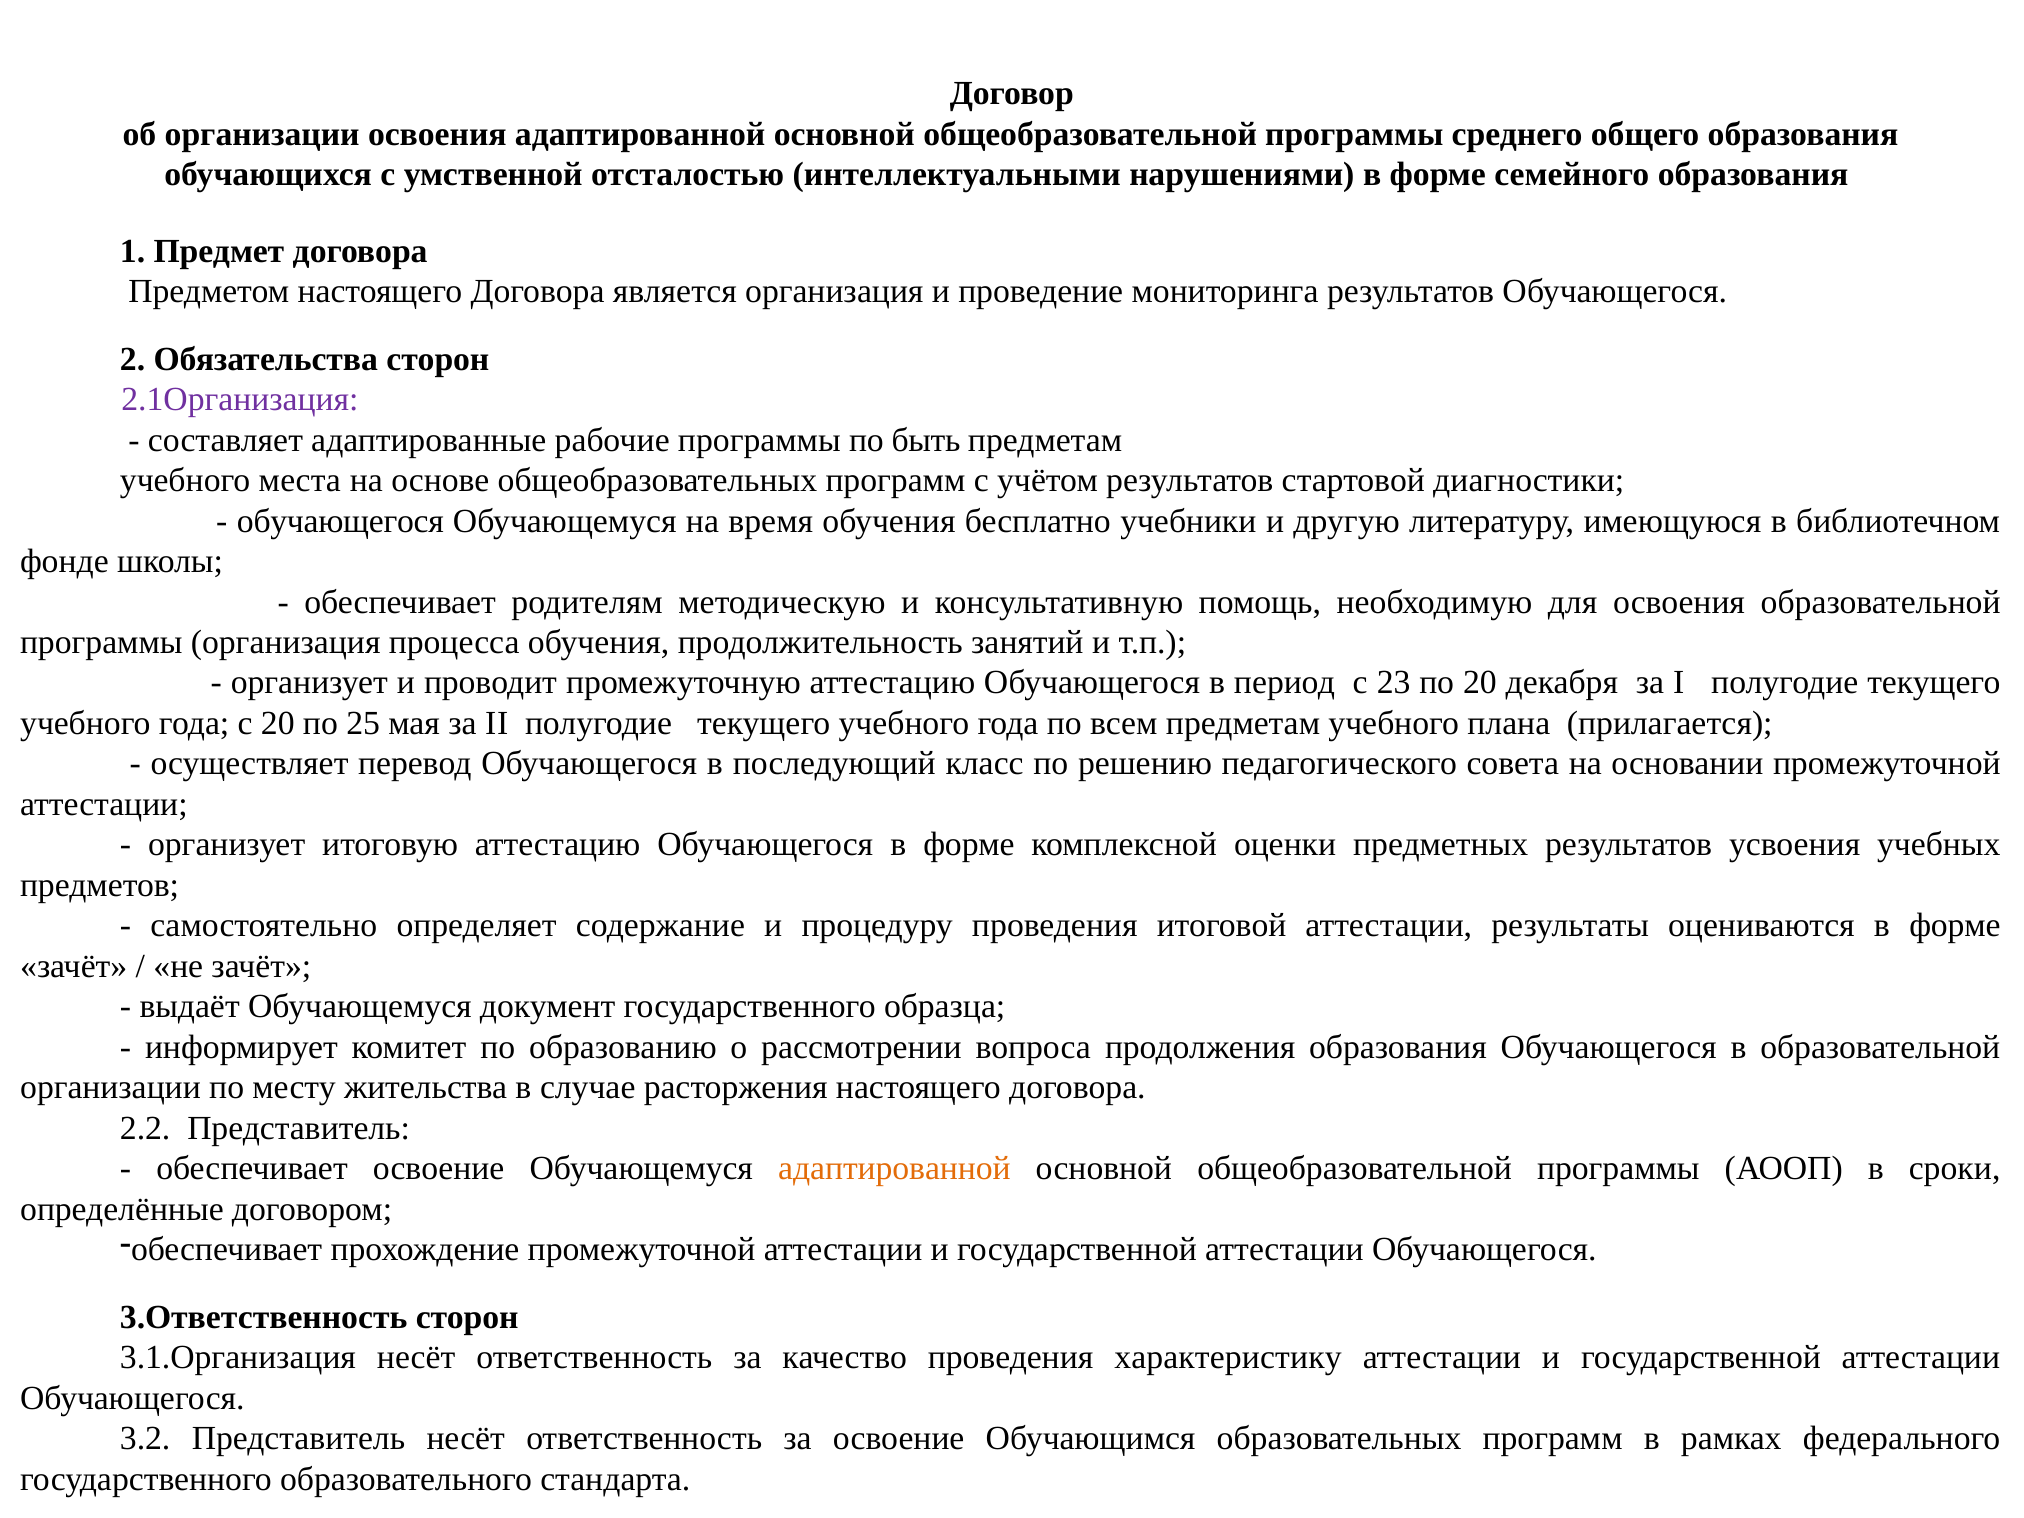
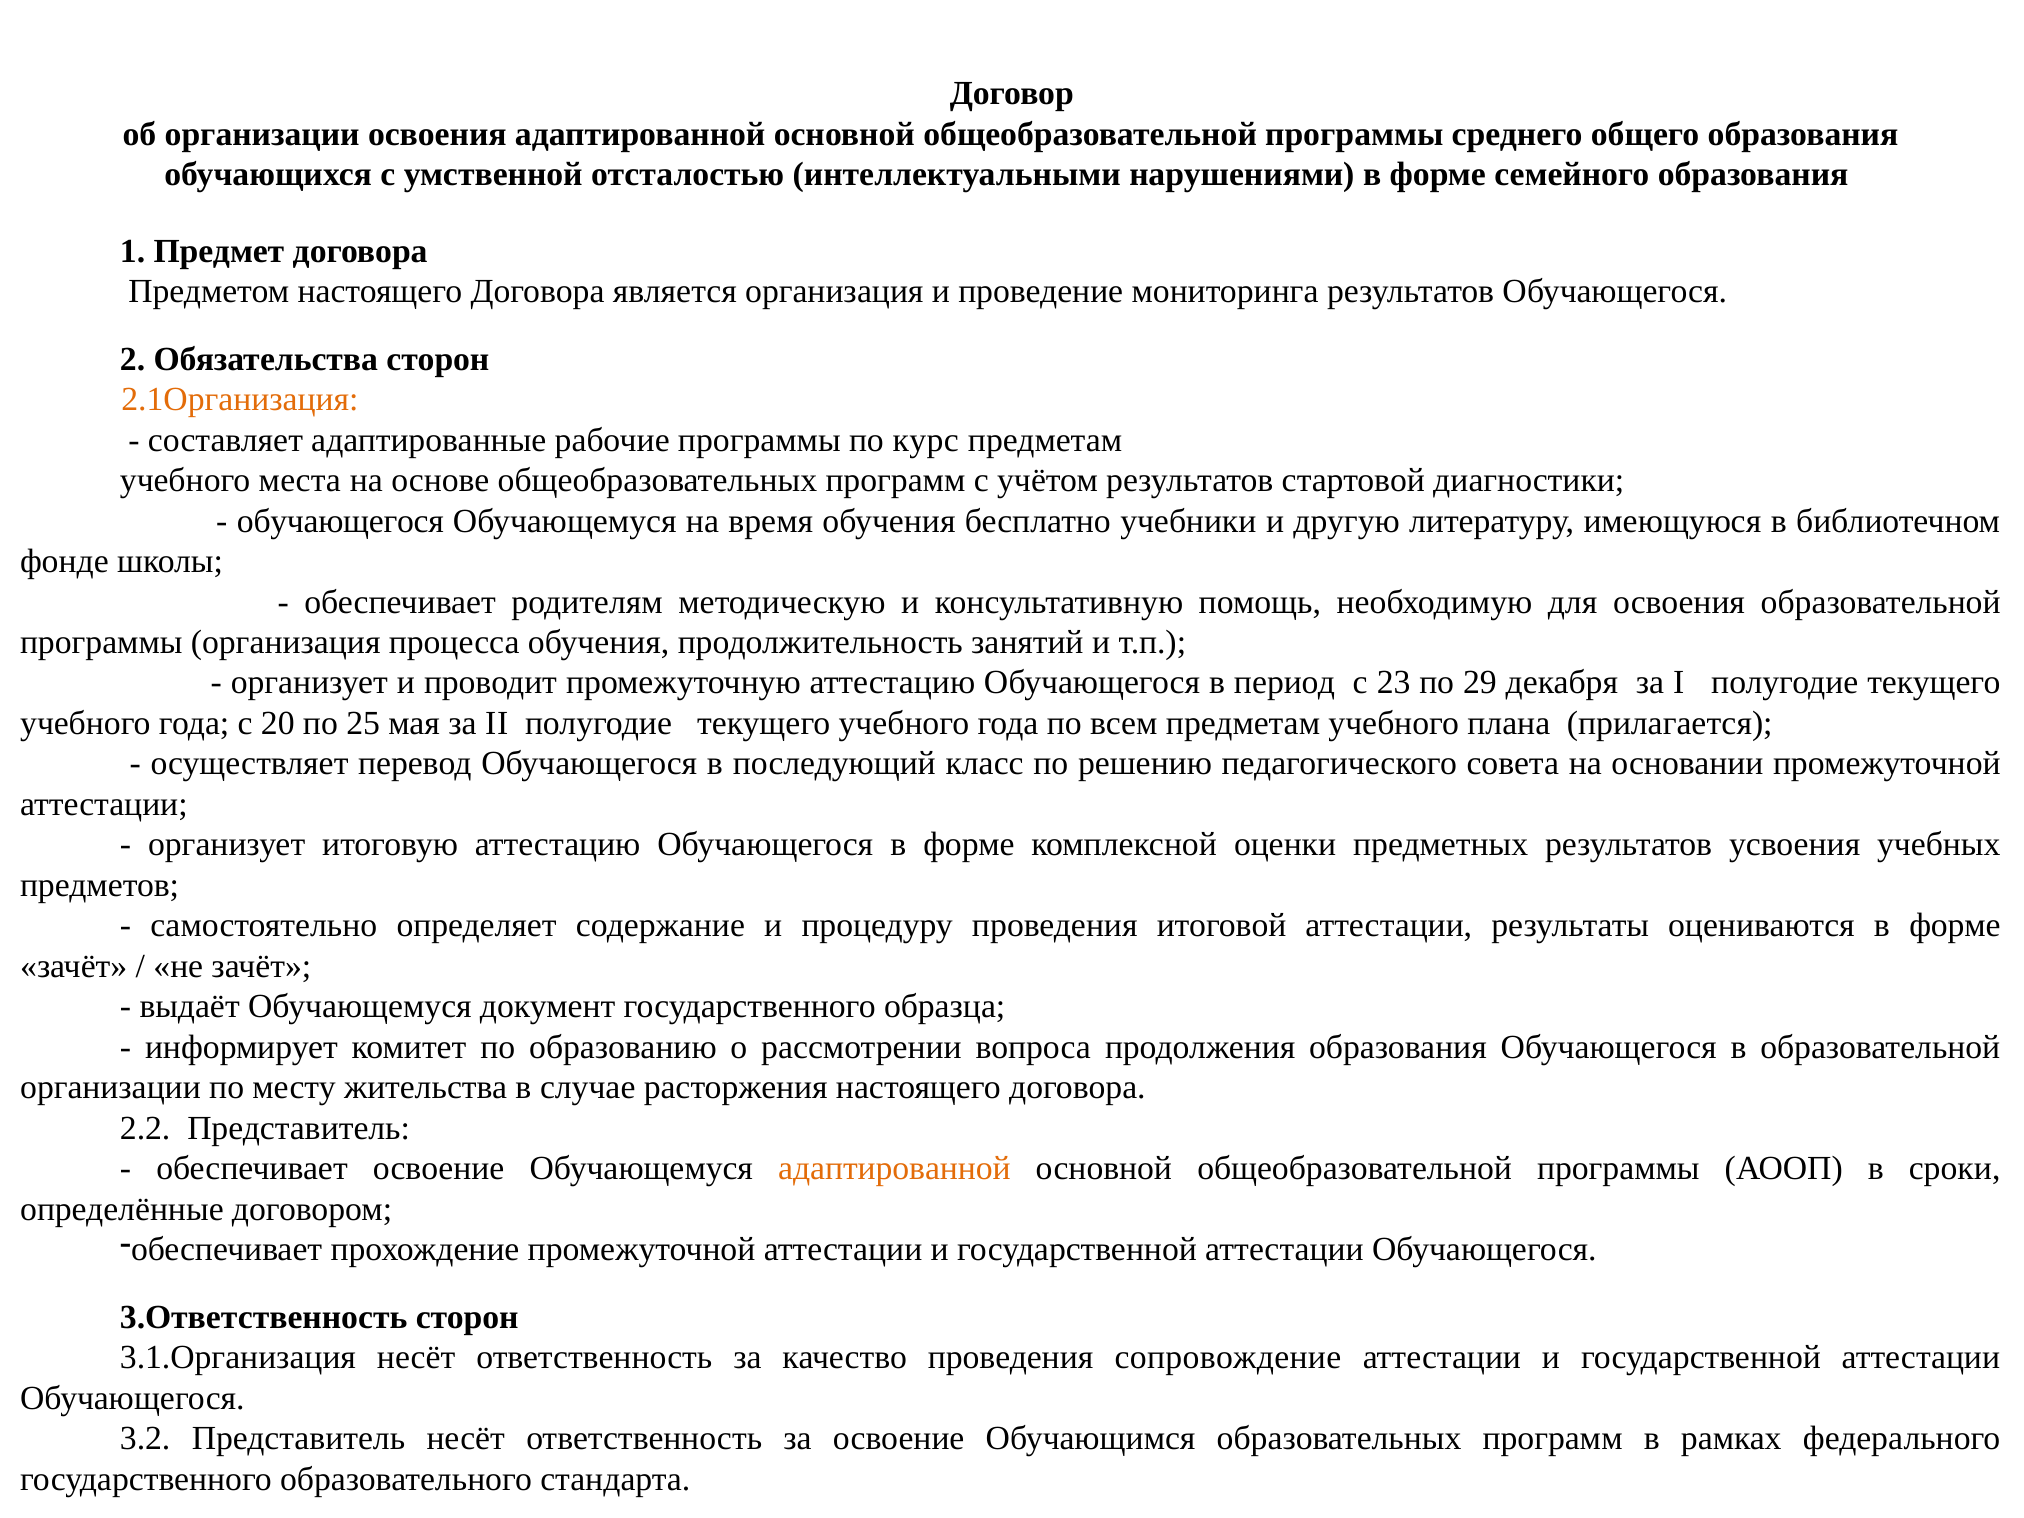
2.1Организация colour: purple -> orange
быть: быть -> курс
по 20: 20 -> 29
характеристику: характеристику -> сопровождение
